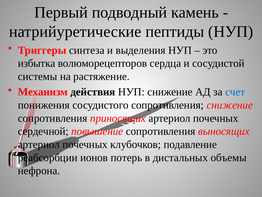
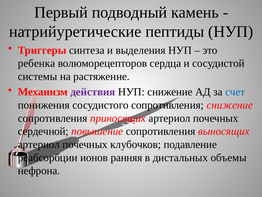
избытка: избытка -> ребенка
действия colour: black -> purple
потерь: потерь -> ранняя
